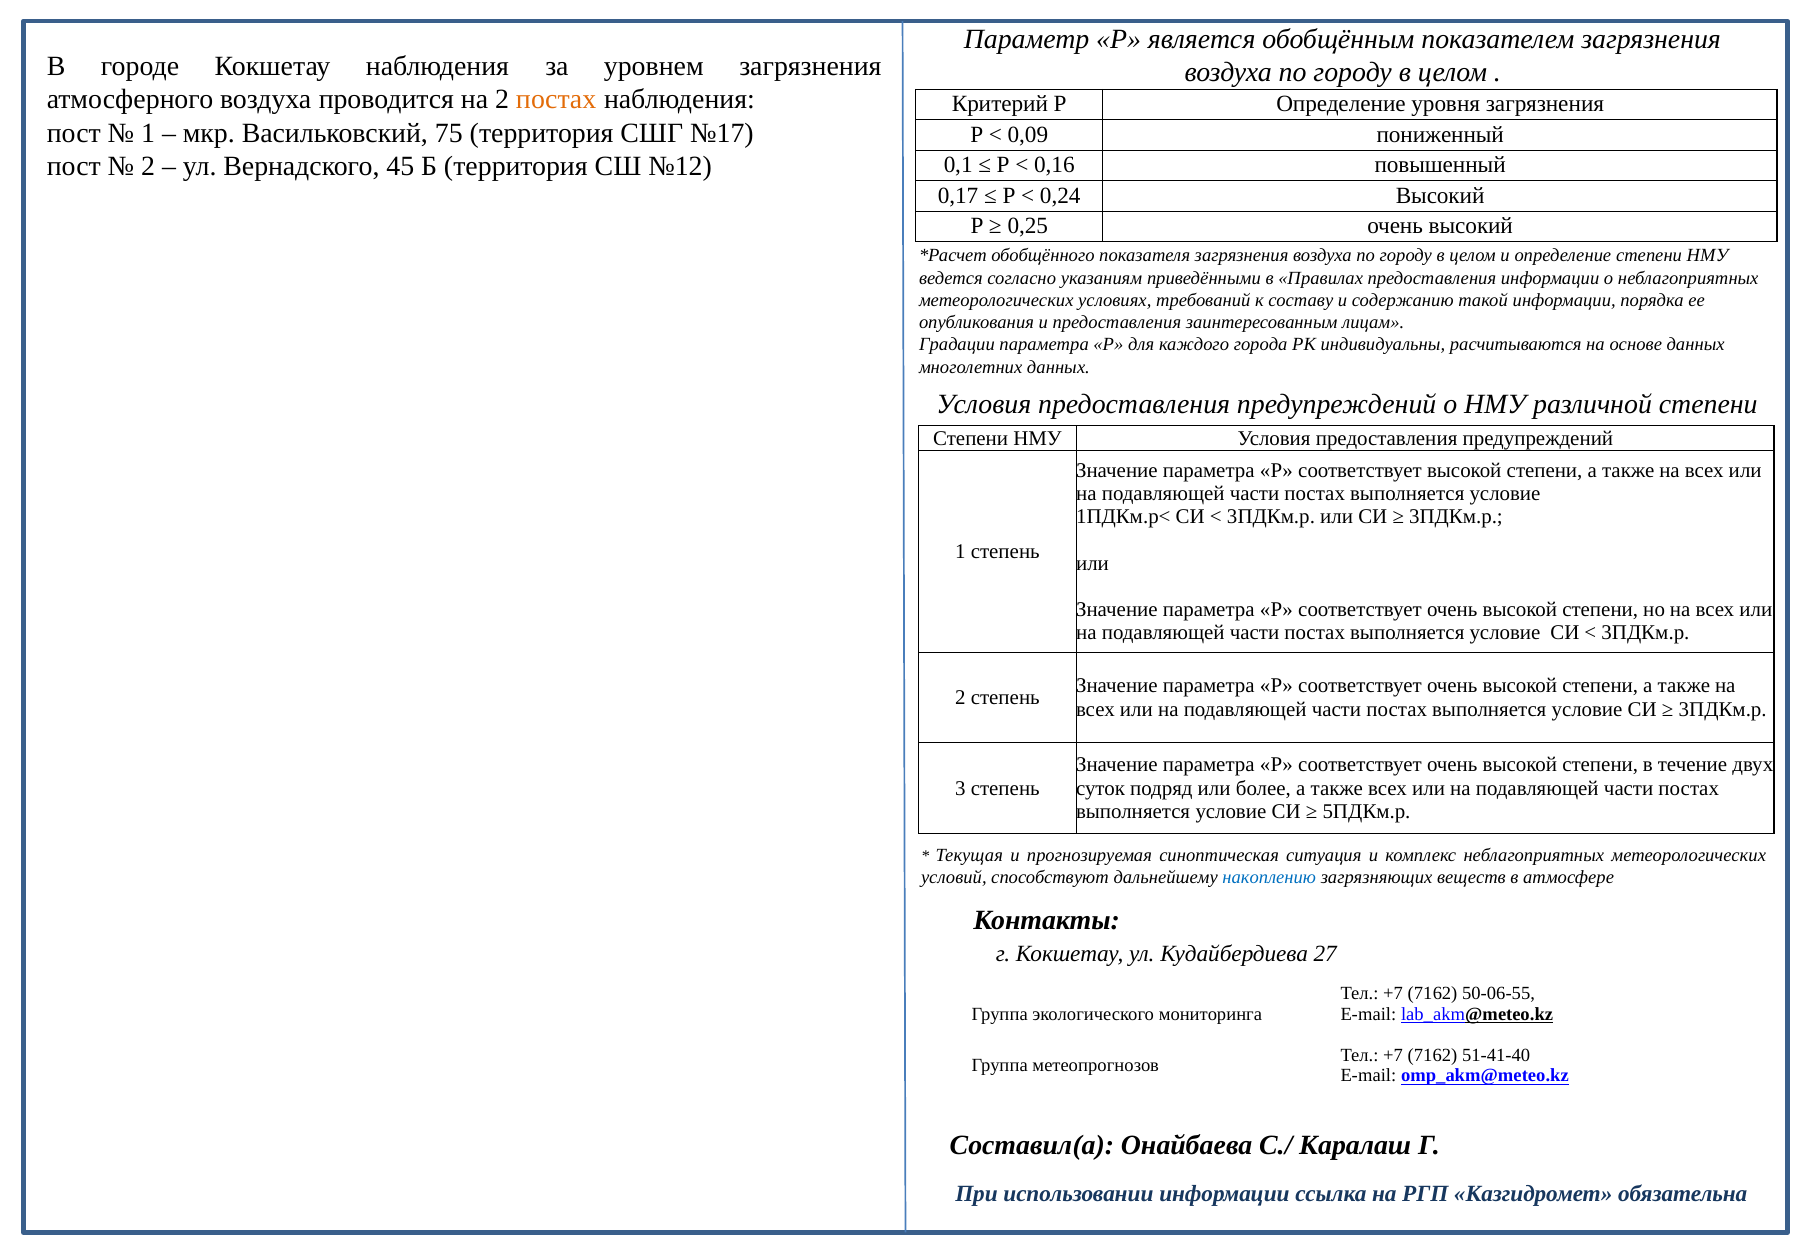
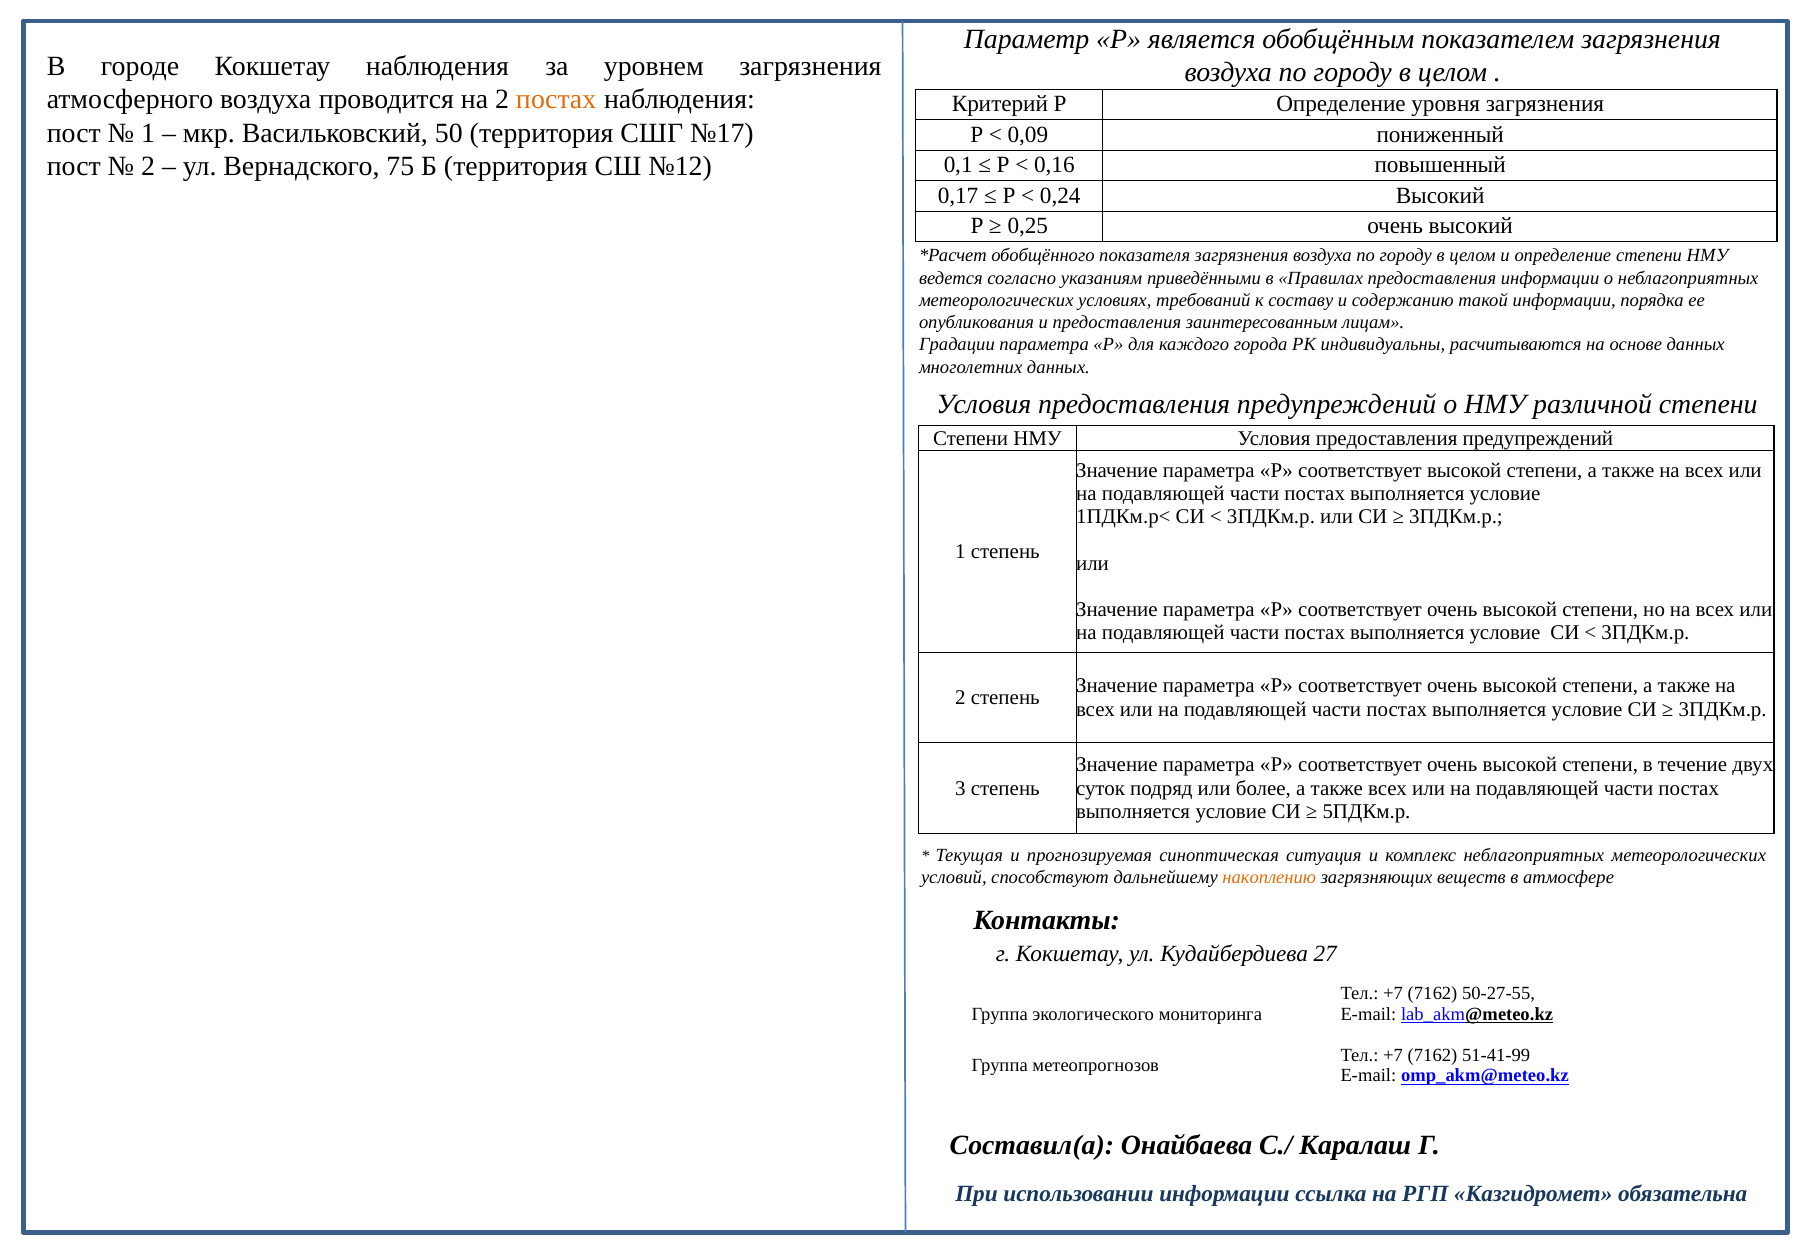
75: 75 -> 50
45: 45 -> 75
накоплению colour: blue -> orange
50-06-55: 50-06-55 -> 50-27-55
51-41-40: 51-41-40 -> 51-41-99
